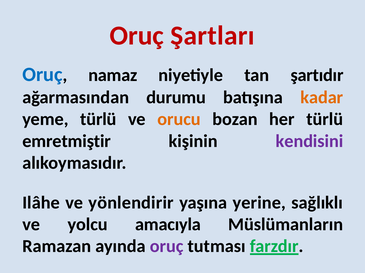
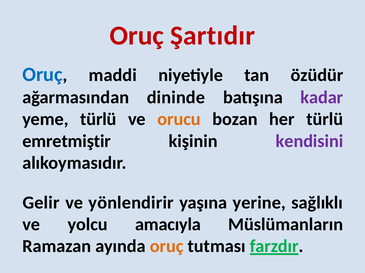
Şartları: Şartları -> Şartıdır
namaz: namaz -> maddi
şartıdır: şartıdır -> özüdür
durumu: durumu -> dininde
kadar colour: orange -> purple
Ilâhe: Ilâhe -> Gelir
oruç at (167, 247) colour: purple -> orange
